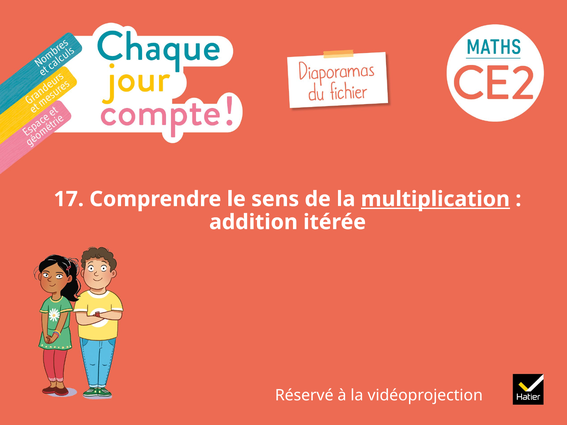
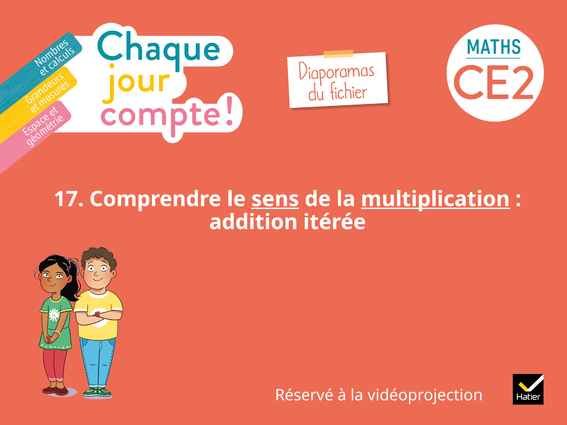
sens underline: none -> present
